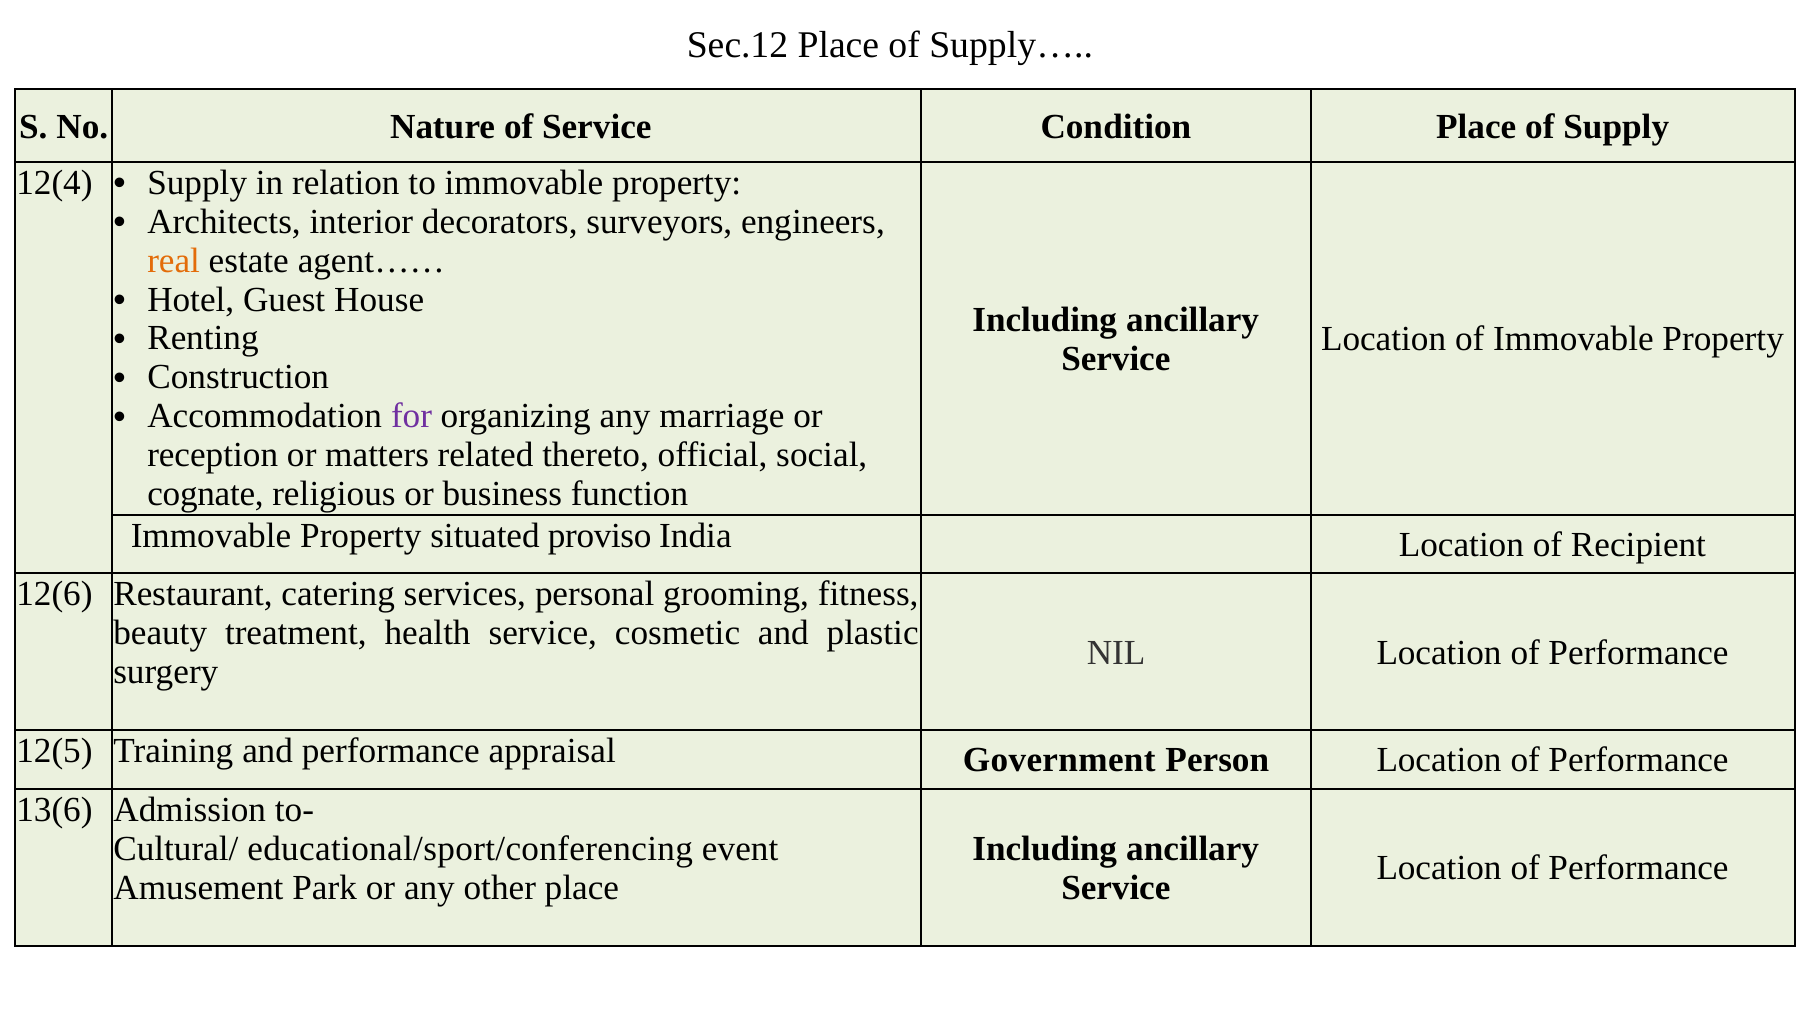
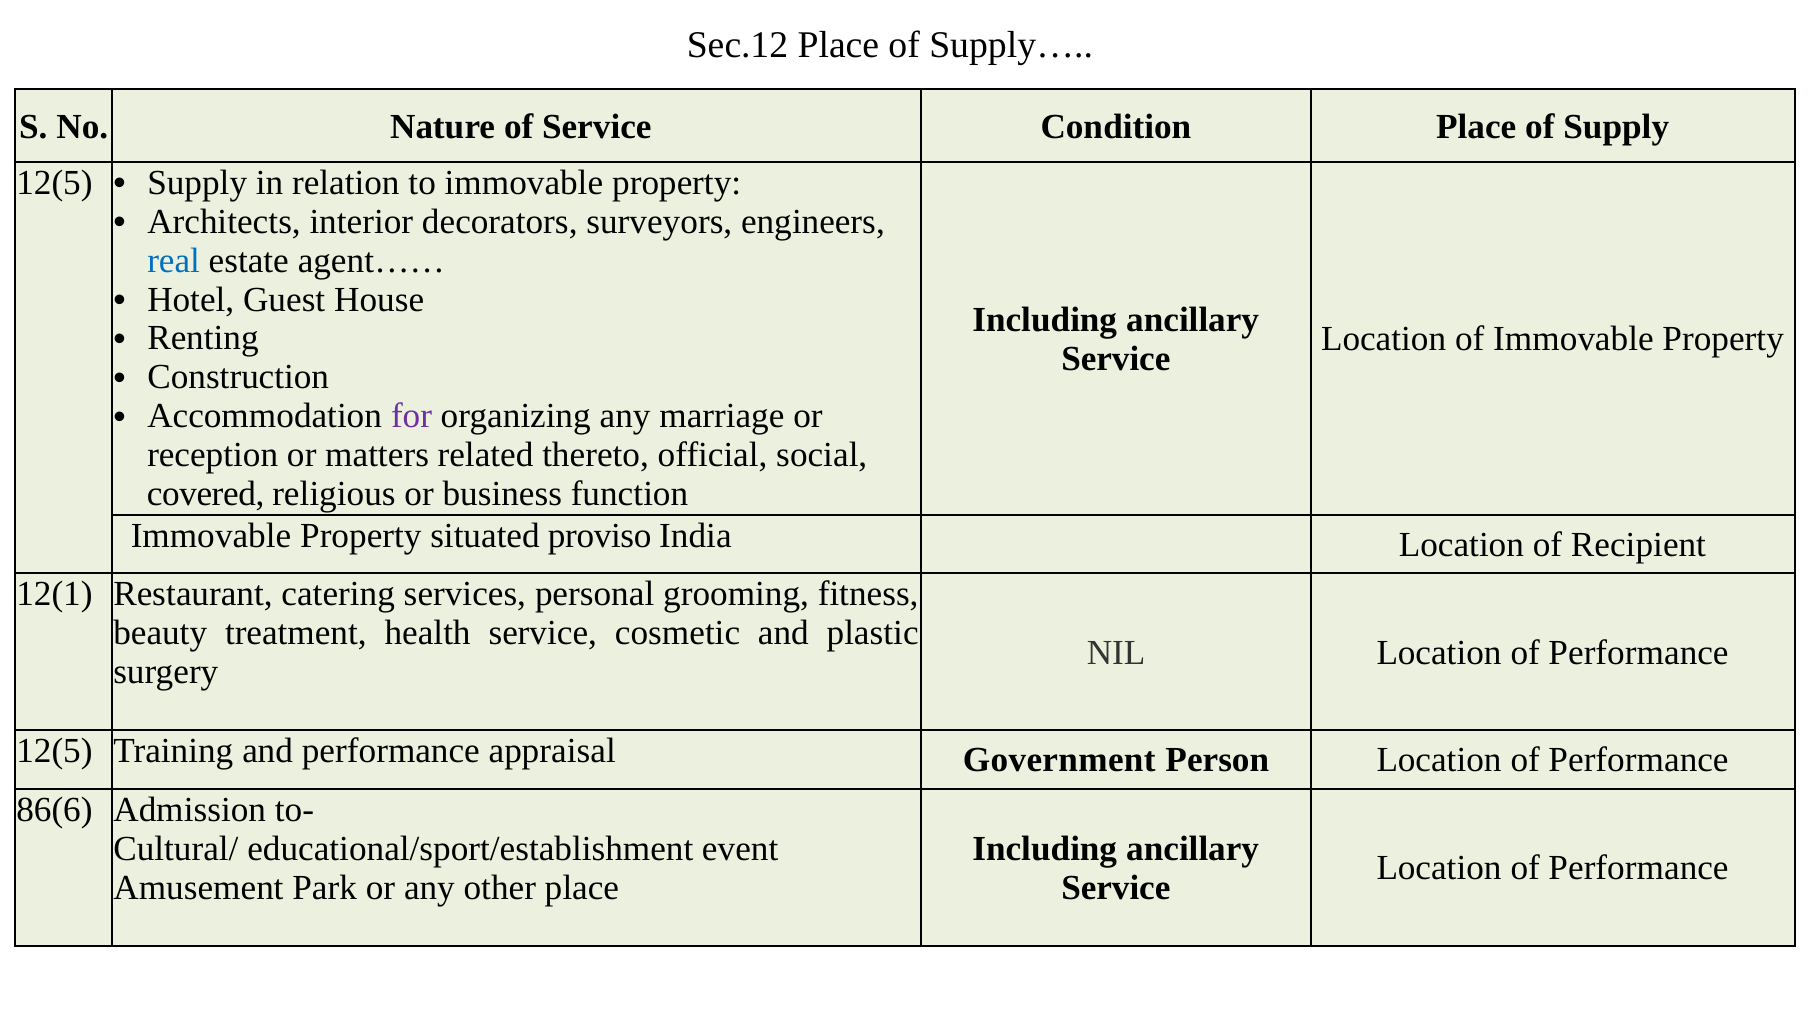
12(4 at (54, 183): 12(4 -> 12(5
real colour: orange -> blue
cognate: cognate -> covered
12(6: 12(6 -> 12(1
13(6: 13(6 -> 86(6
educational/sport/conferencing: educational/sport/conferencing -> educational/sport/establishment
